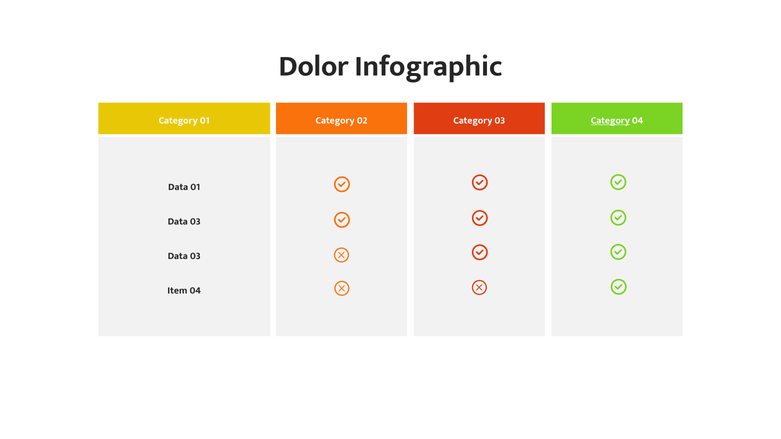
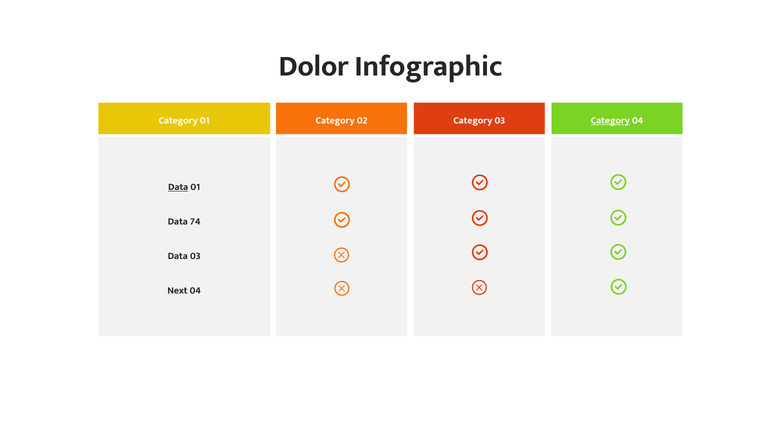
Data at (178, 187) underline: none -> present
03 at (195, 222): 03 -> 74
Item: Item -> Next
